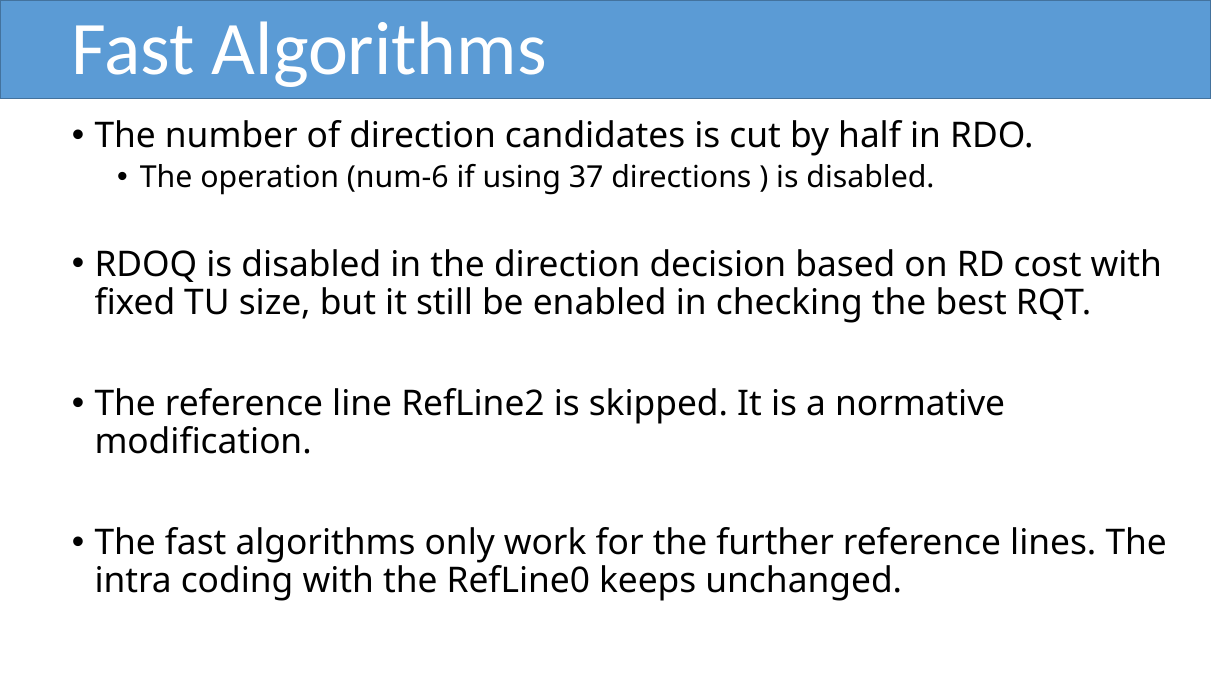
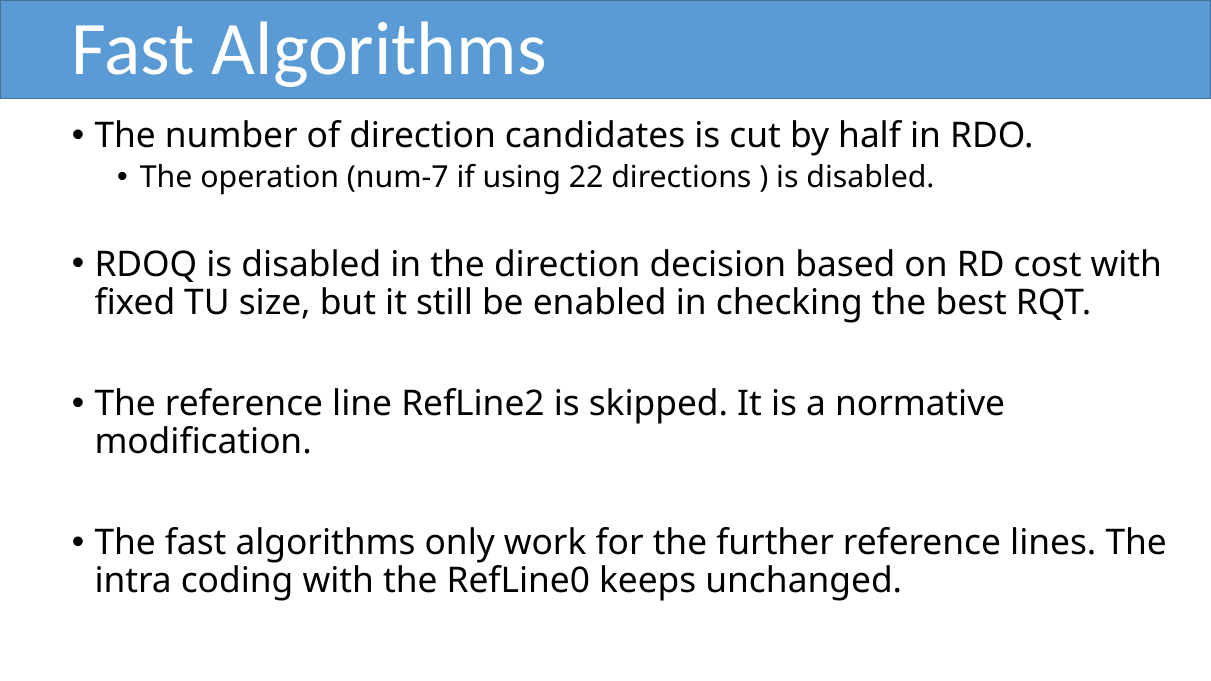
num-6: num-6 -> num-7
37: 37 -> 22
